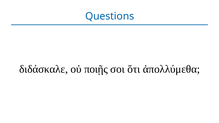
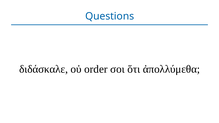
ποιῇς: ποιῇς -> order
